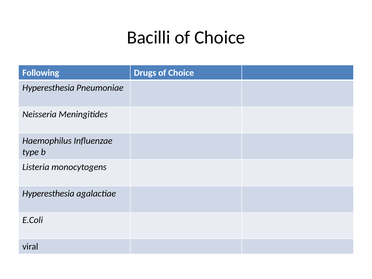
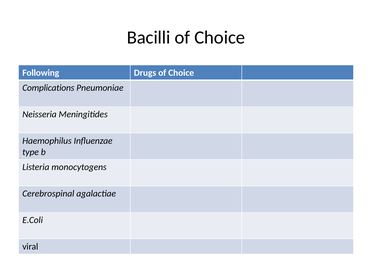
Hyperesthesia at (48, 88): Hyperesthesia -> Complications
Hyperesthesia at (48, 194): Hyperesthesia -> Cerebrospinal
